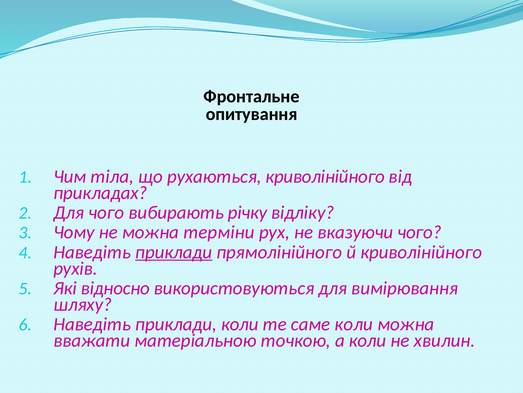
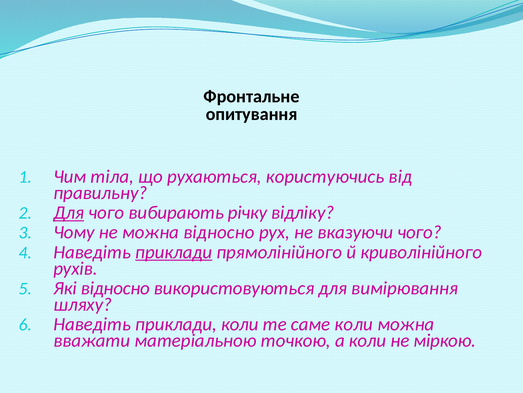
рухаються криволінійного: криволінійного -> користуючись
прикладах: прикладах -> правильну
Для at (69, 212) underline: none -> present
можна терміни: терміни -> відносно
хвилин: хвилин -> міркою
